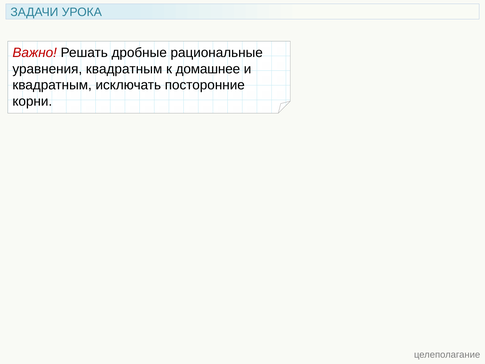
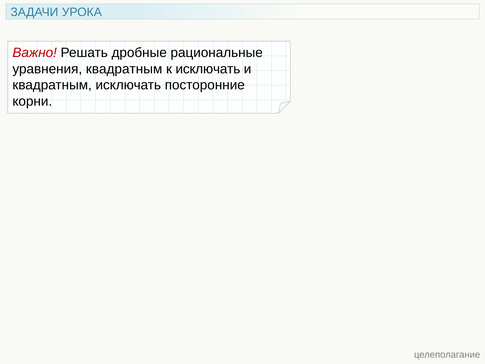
к домашнее: домашнее -> исключать
